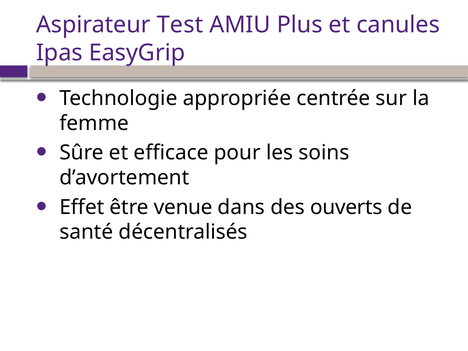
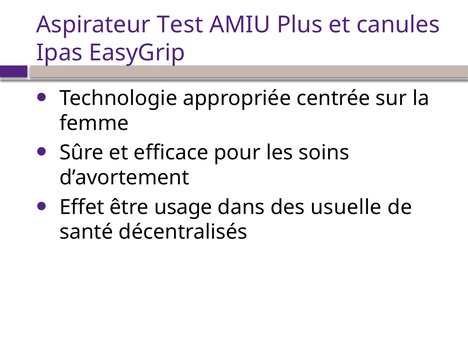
venue: venue -> usage
ouverts: ouverts -> usuelle
